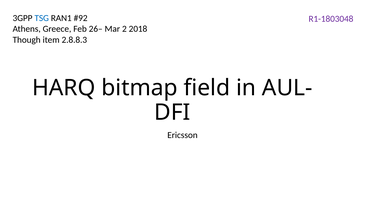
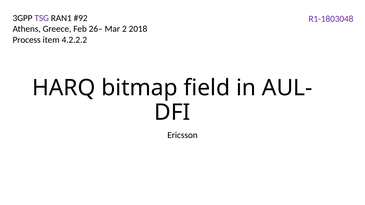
TSG colour: blue -> purple
Though: Though -> Process
2.8.8.3: 2.8.8.3 -> 4.2.2.2
